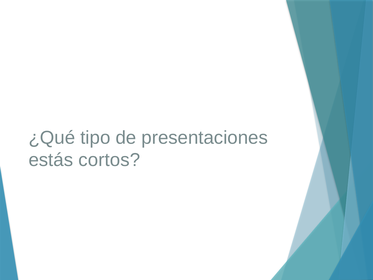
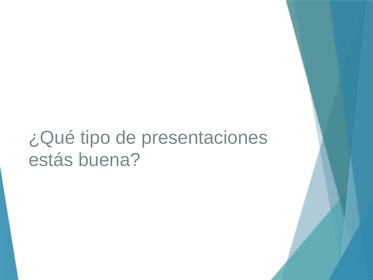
cortos: cortos -> buena
